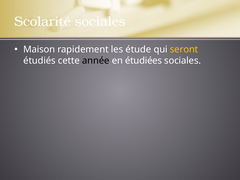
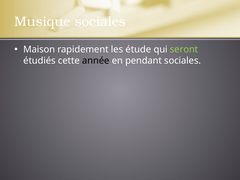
Scolarité: Scolarité -> Musique
seront colour: yellow -> light green
étudiées: étudiées -> pendant
